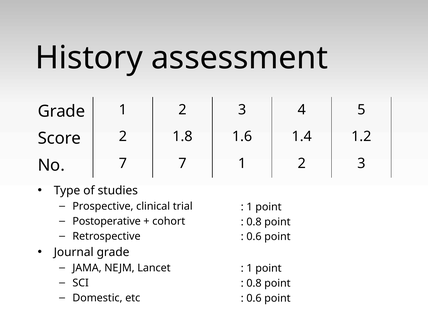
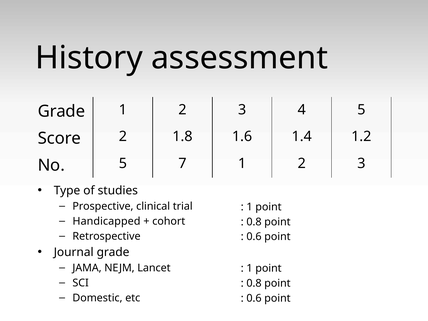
No 7: 7 -> 5
Postoperative: Postoperative -> Handicapped
